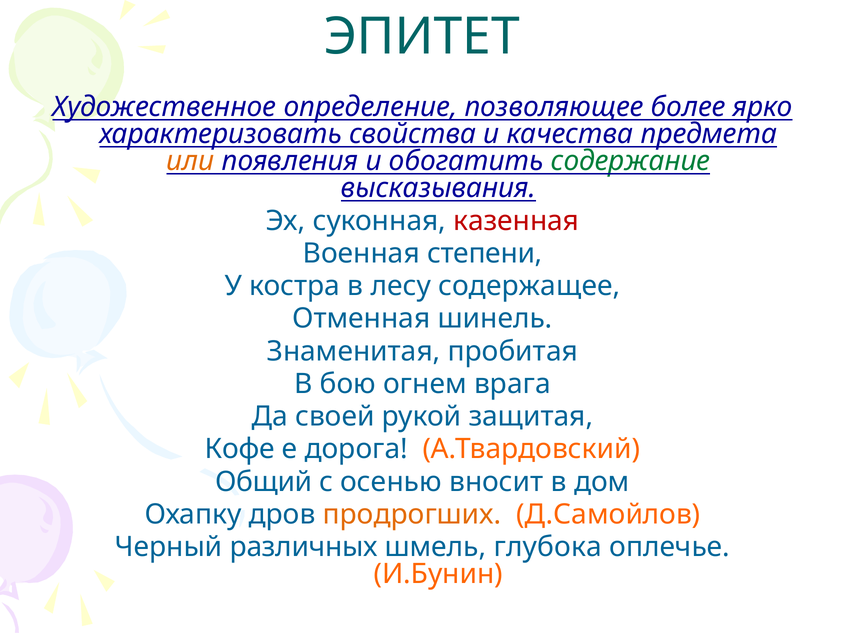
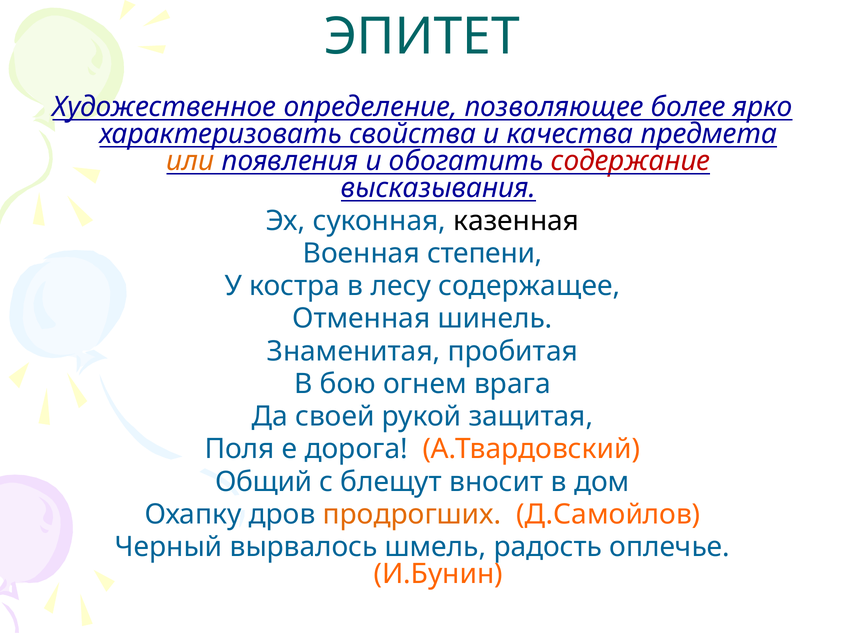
содержание colour: green -> red
казенная colour: red -> black
Кофе: Кофе -> Поля
осенью: осенью -> блещут
различных: различных -> вырвалось
глубока: глубока -> радость
